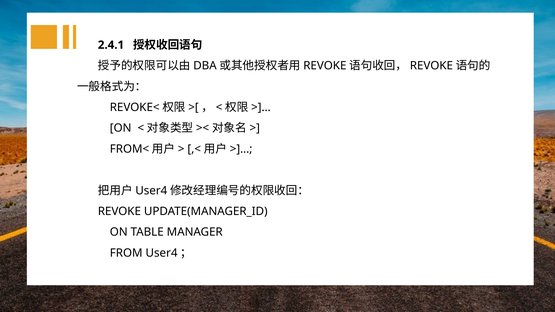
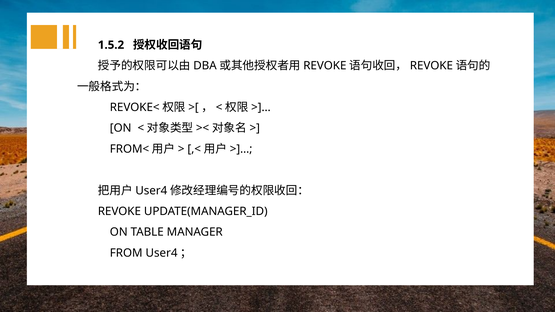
2.4.1: 2.4.1 -> 1.5.2
